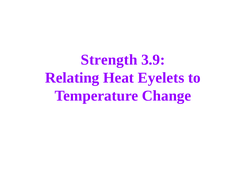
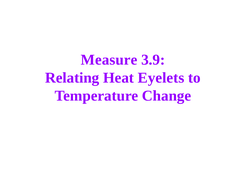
Strength: Strength -> Measure
